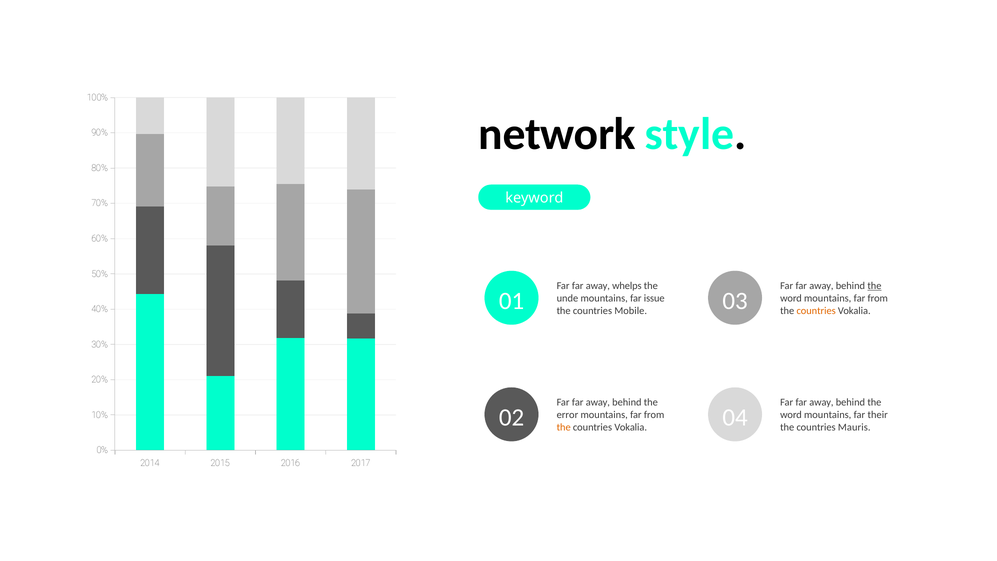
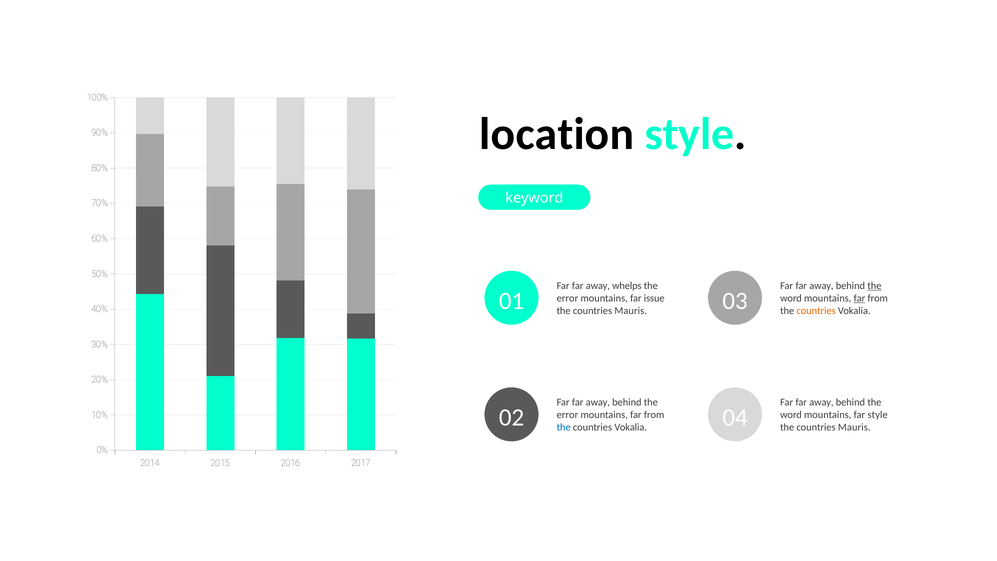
network: network -> location
unde at (567, 298): unde -> error
far at (859, 298) underline: none -> present
Mobile at (631, 311): Mobile -> Mauris
far their: their -> style
the at (564, 427) colour: orange -> blue
